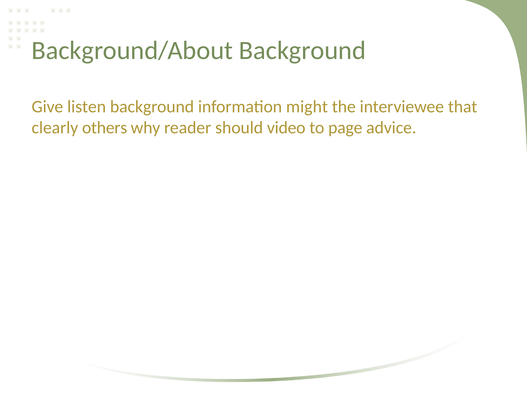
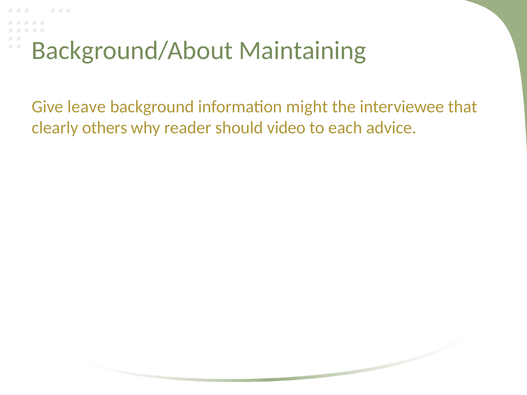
Background/About Background: Background -> Maintaining
listen: listen -> leave
page: page -> each
